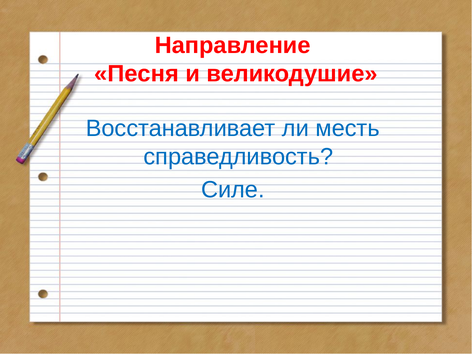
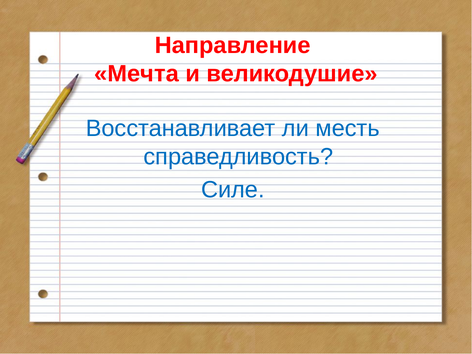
Песня: Песня -> Мечта
